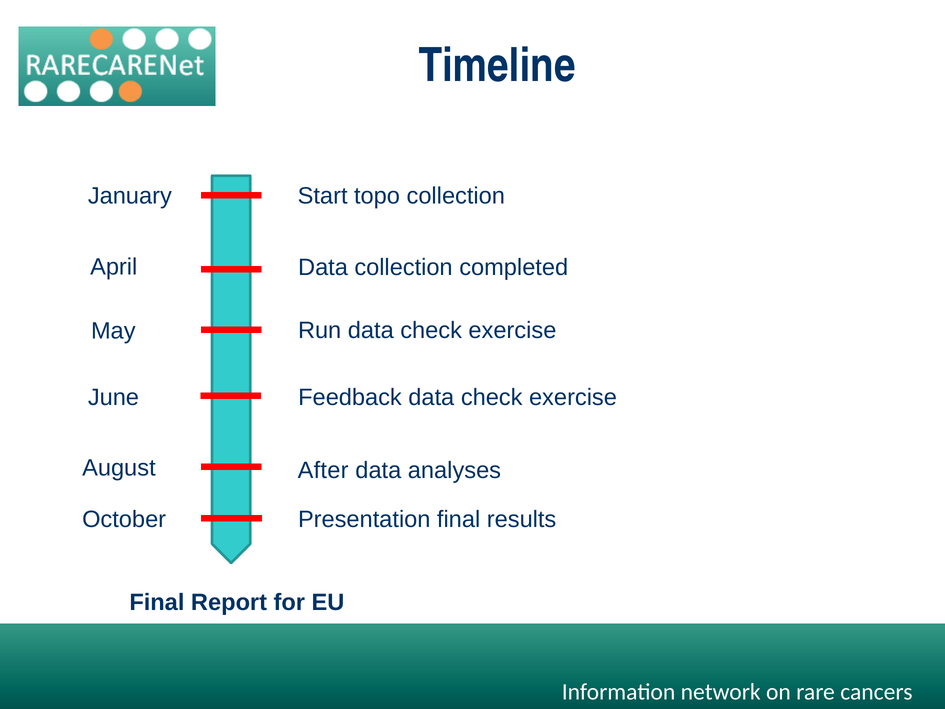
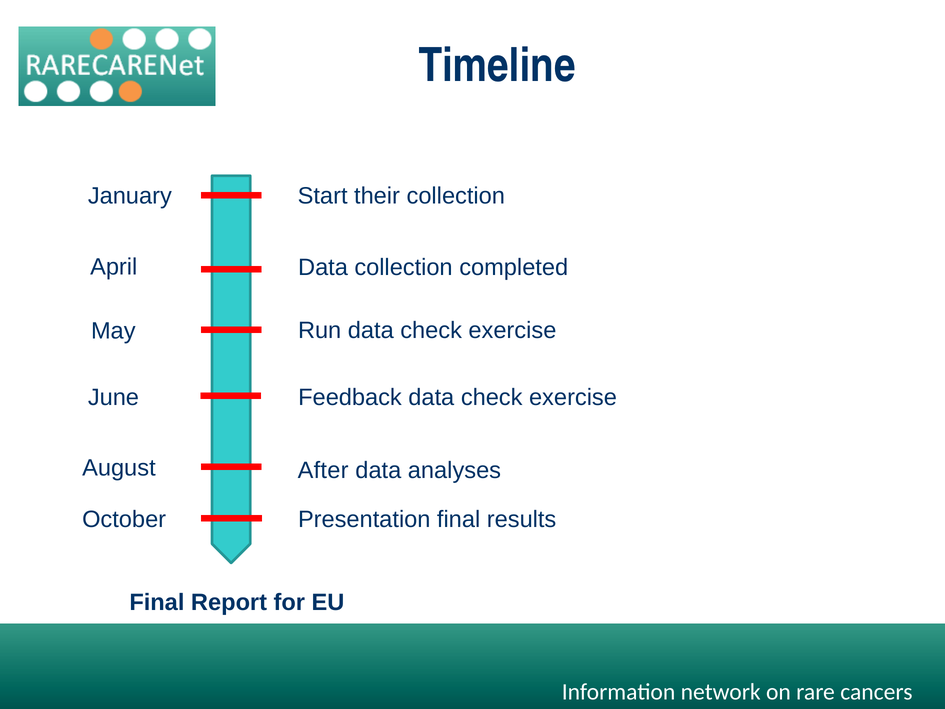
topo: topo -> their
